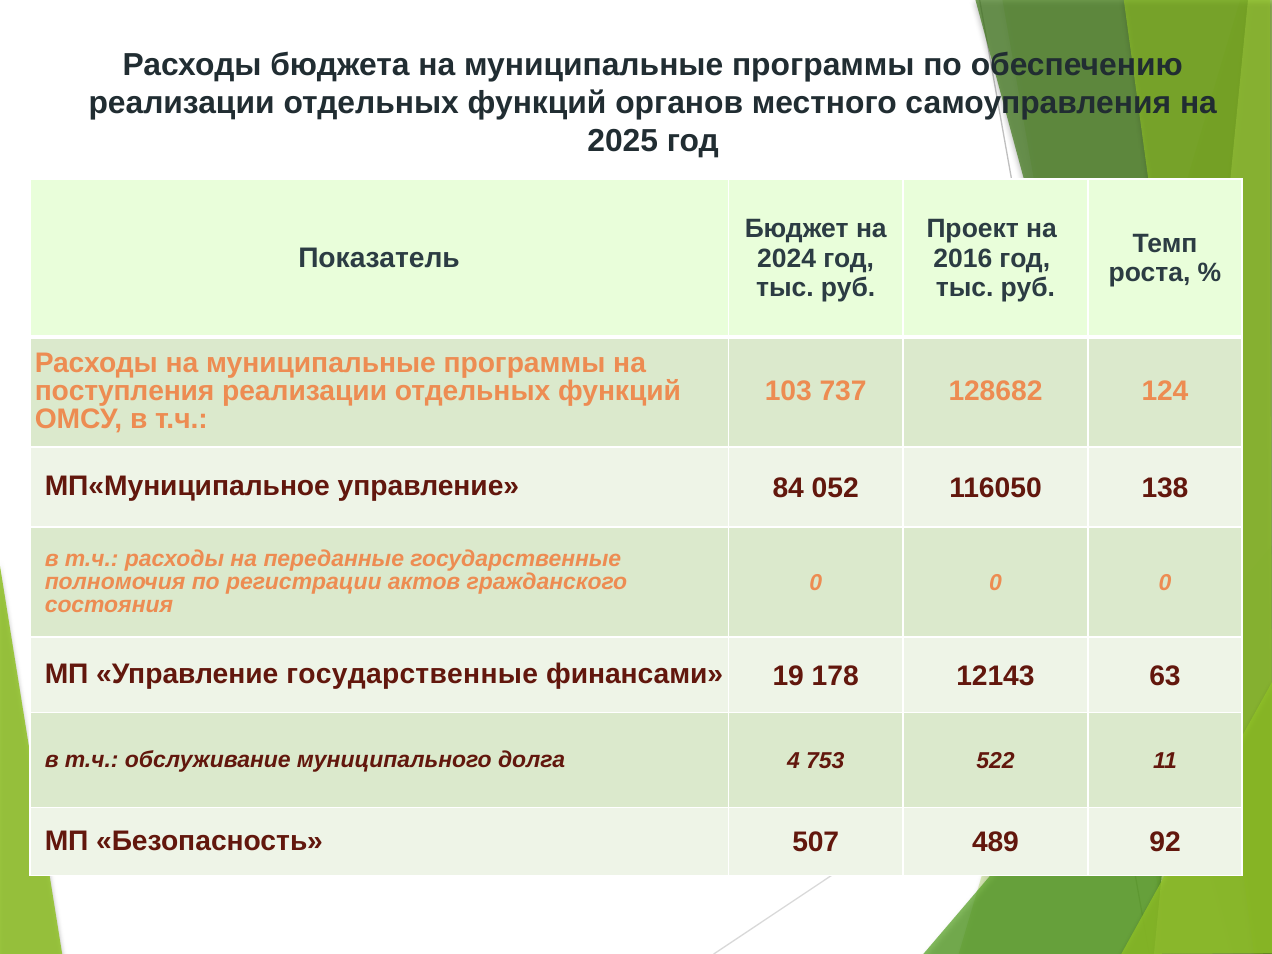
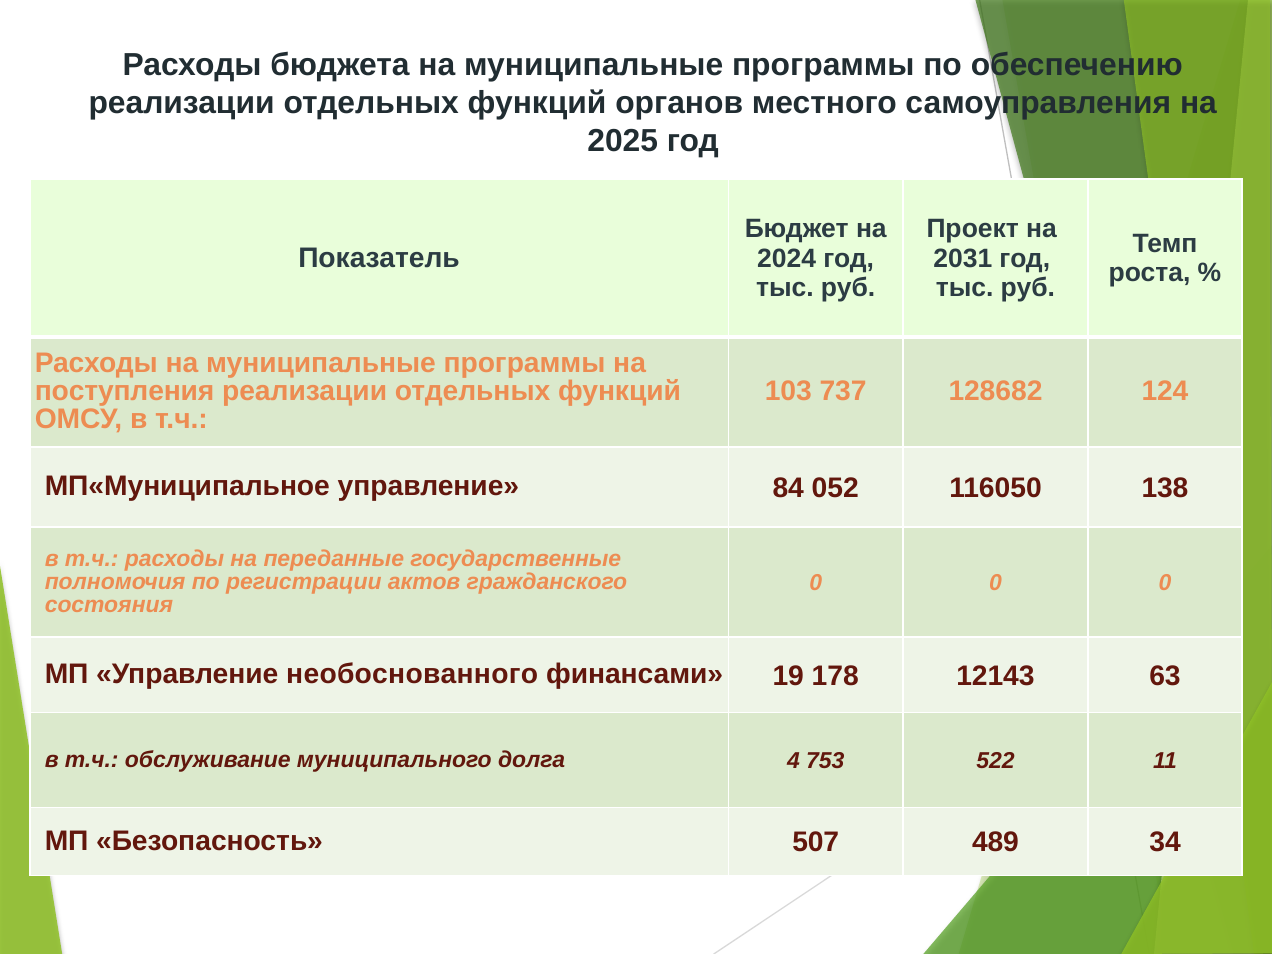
2016: 2016 -> 2031
Управление государственные: государственные -> необоснованного
92: 92 -> 34
